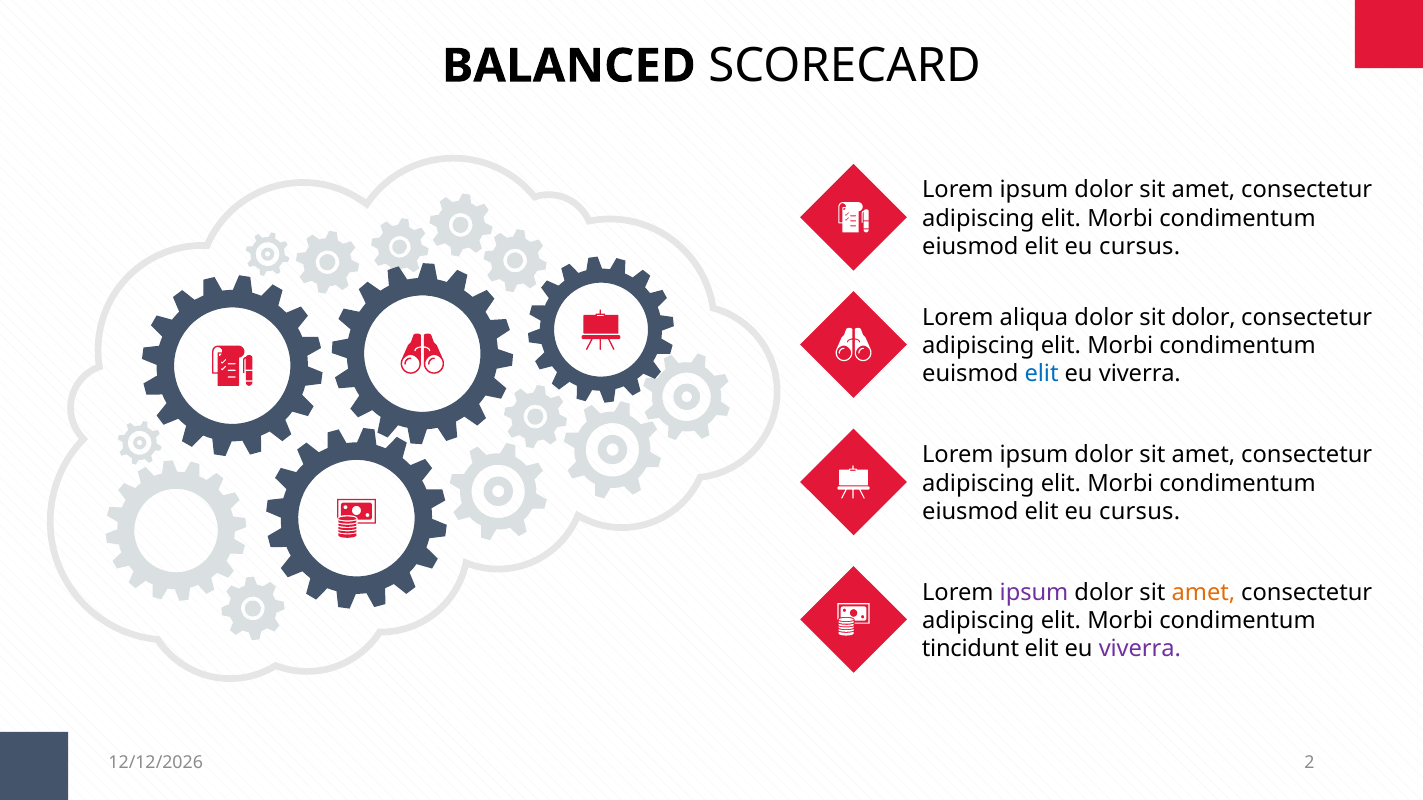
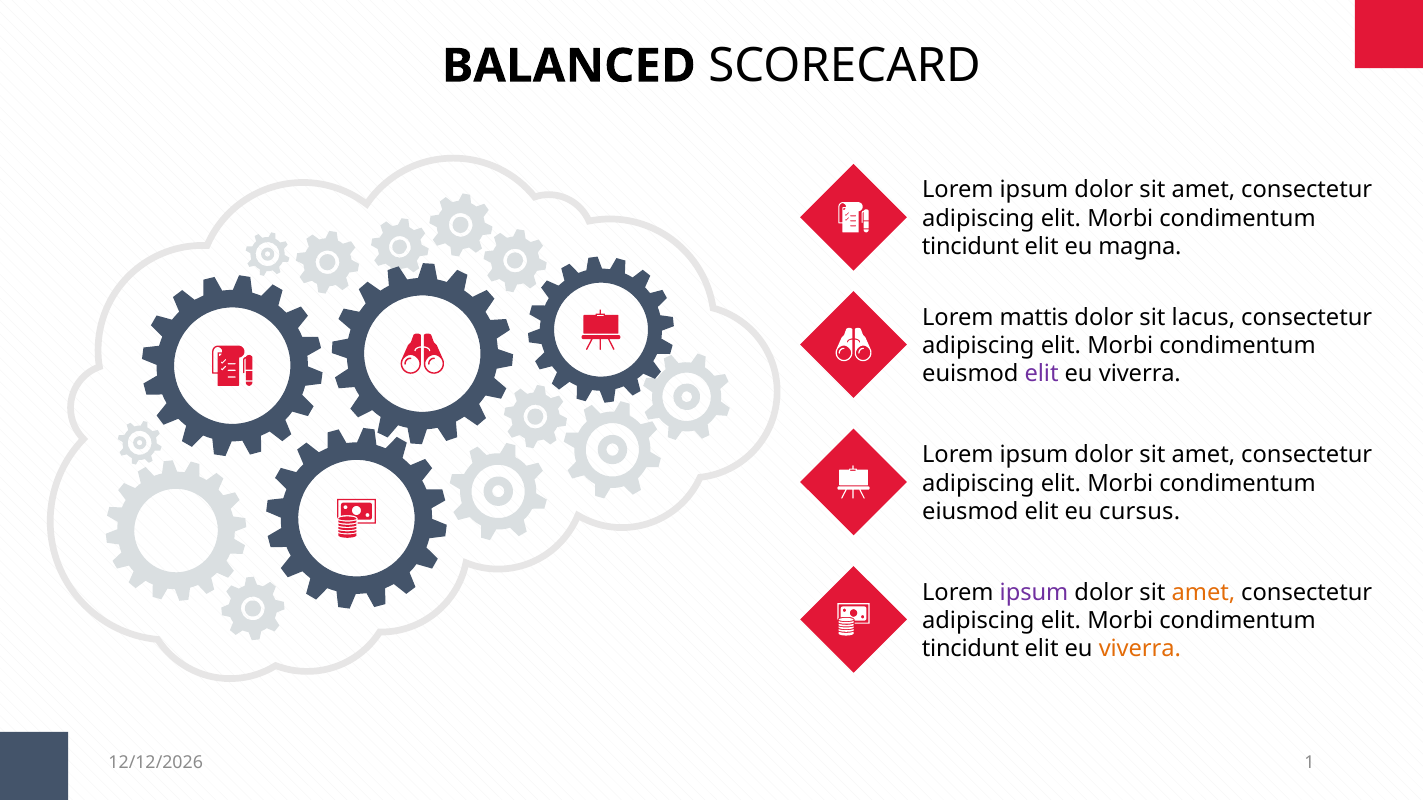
eiusmod at (970, 247): eiusmod -> tincidunt
cursus at (1140, 247): cursus -> magna
aliqua: aliqua -> mattis
sit dolor: dolor -> lacus
elit at (1042, 374) colour: blue -> purple
viverra at (1140, 649) colour: purple -> orange
2: 2 -> 1
